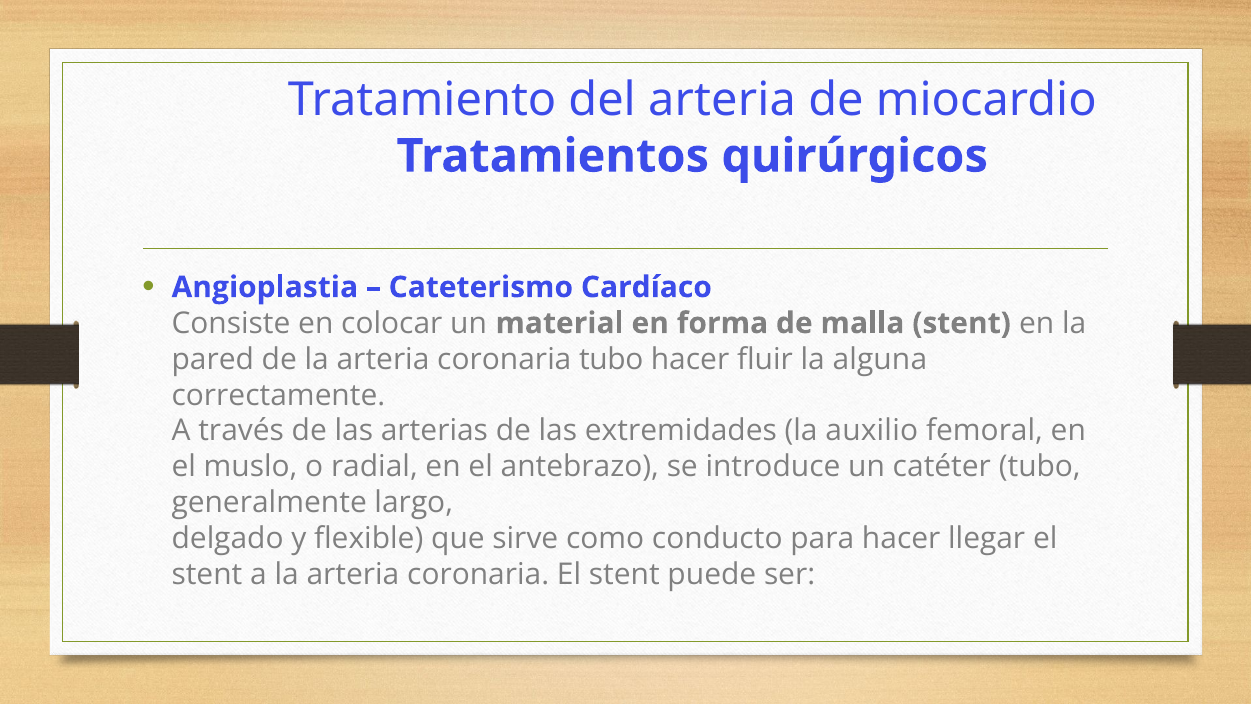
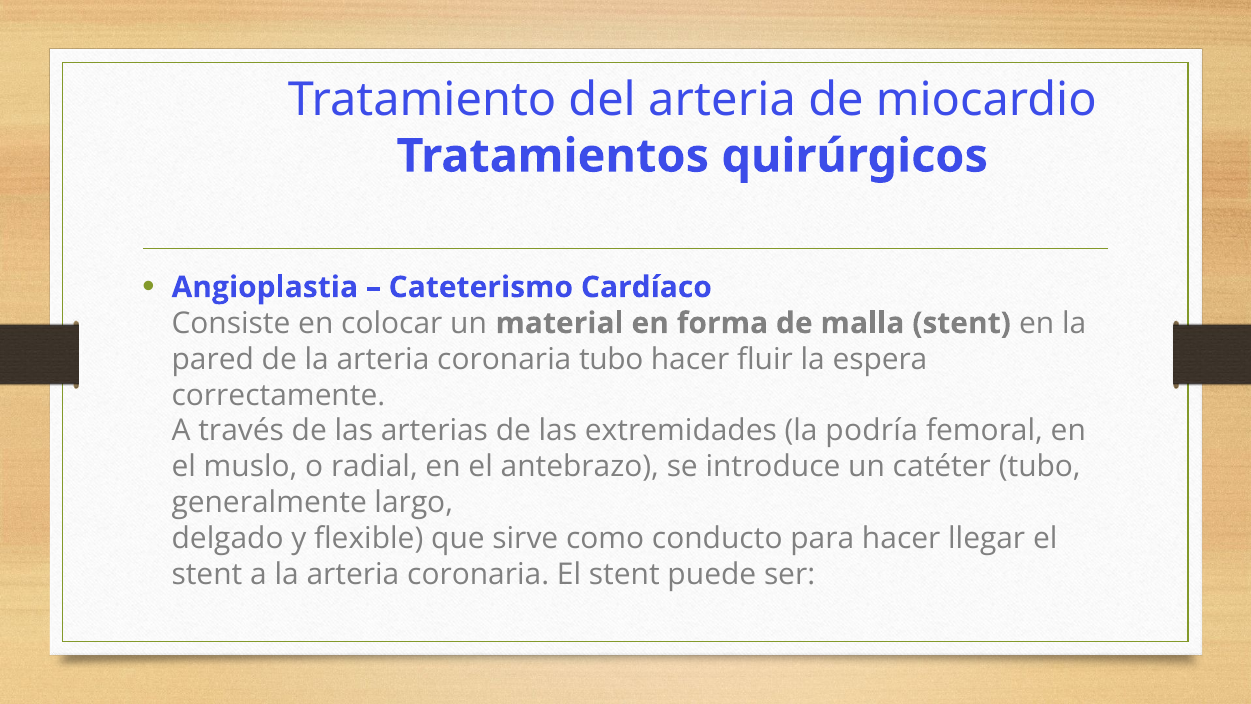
alguna: alguna -> espera
auxilio: auxilio -> podría
